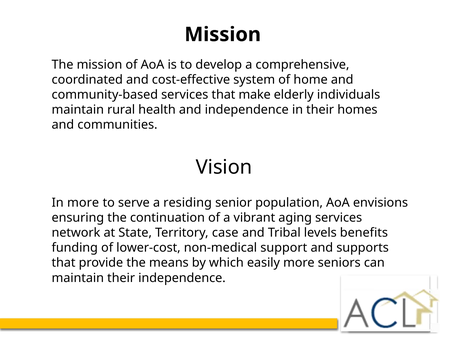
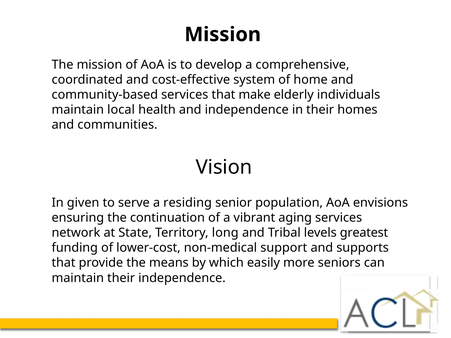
rural: rural -> local
In more: more -> given
case: case -> long
benefits: benefits -> greatest
